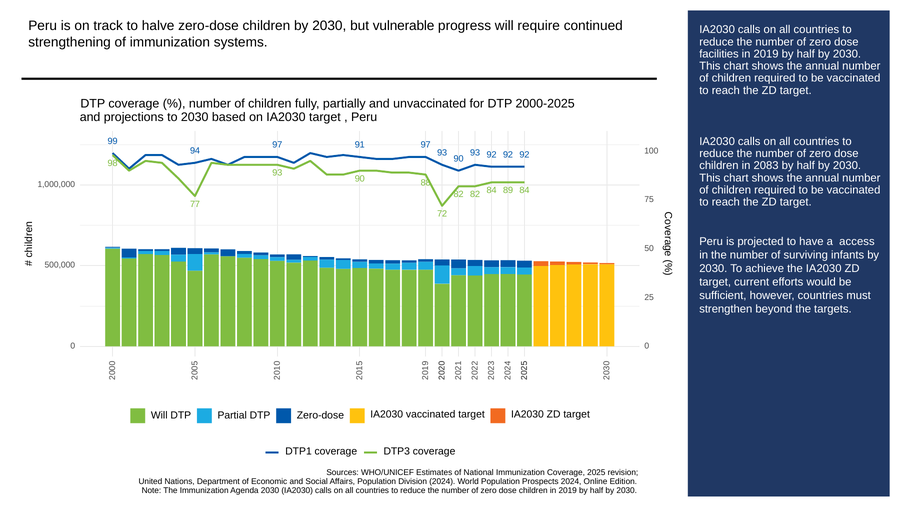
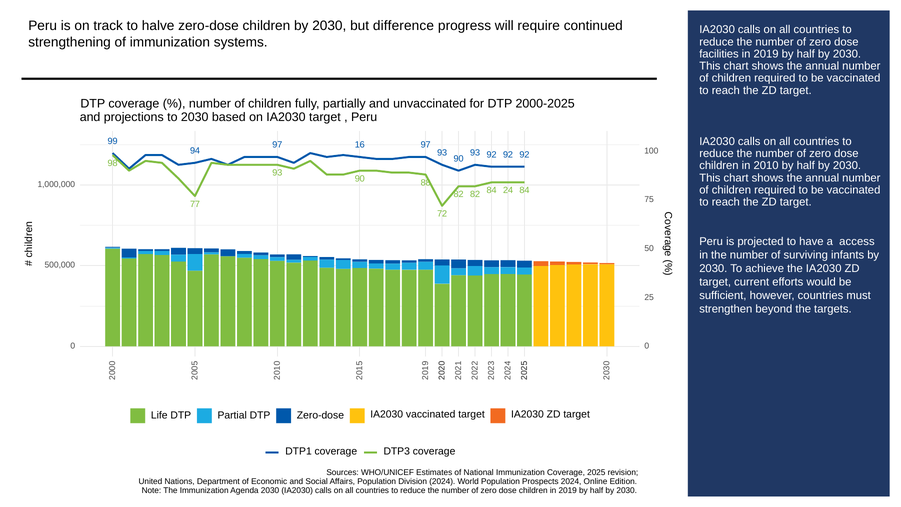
vulnerable: vulnerable -> difference
91: 91 -> 16
2083: 2083 -> 2010
89: 89 -> 24
Will at (159, 415): Will -> Life
